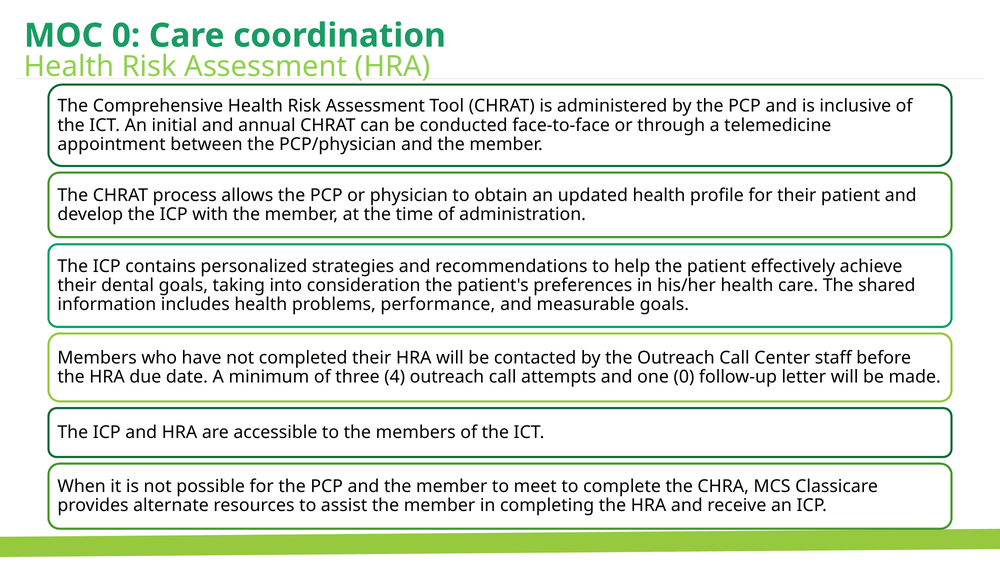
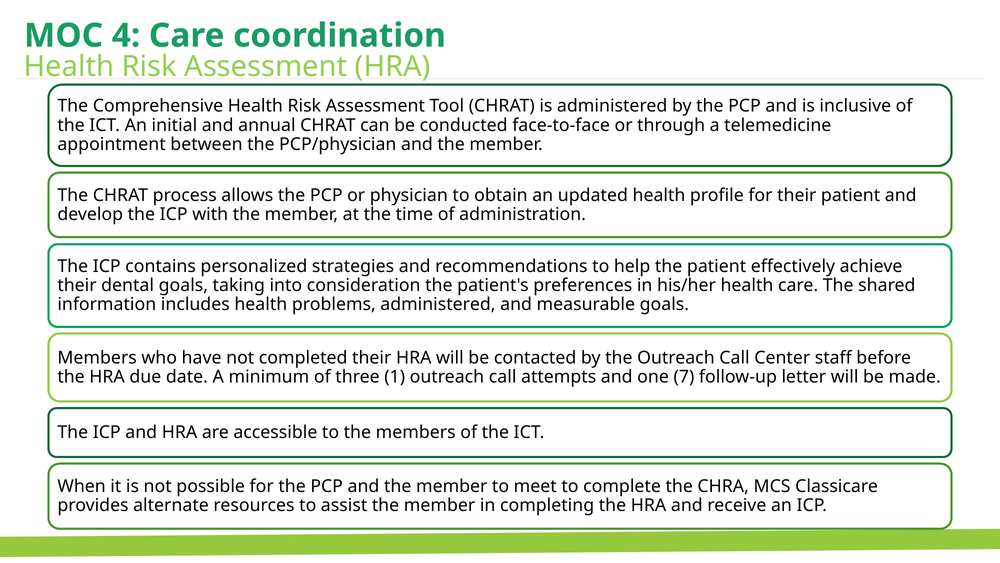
MOC 0: 0 -> 4
problems performance: performance -> administered
4: 4 -> 1
one 0: 0 -> 7
